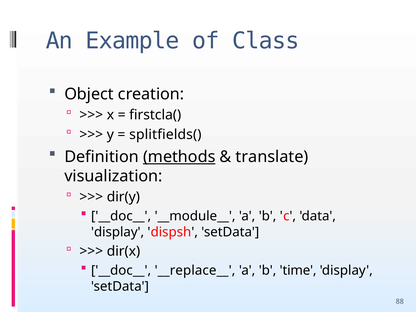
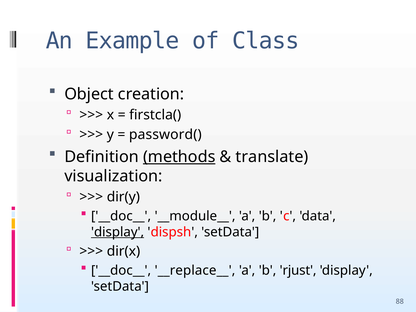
splitfields(: splitfields( -> password(
display at (118, 232) underline: none -> present
time: time -> rjust
